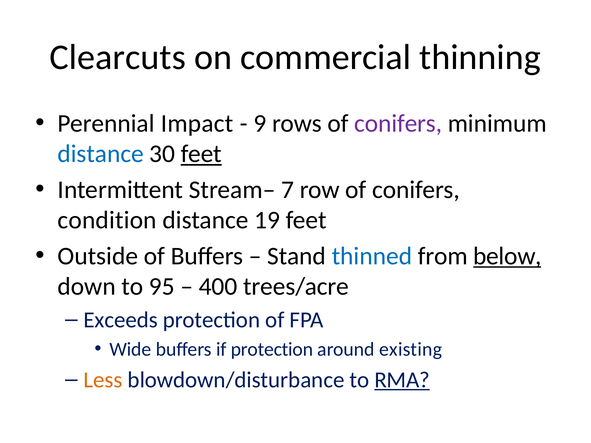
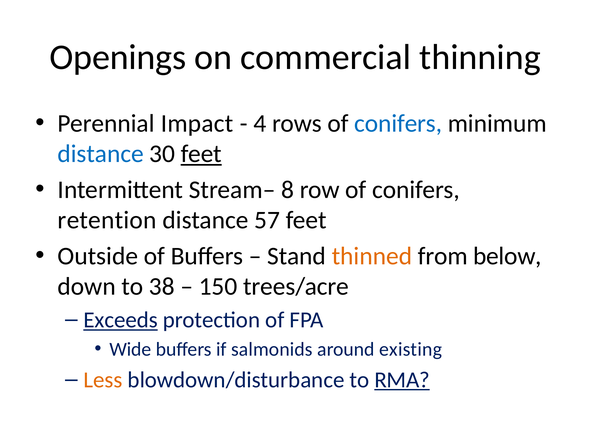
Clearcuts: Clearcuts -> Openings
9: 9 -> 4
conifers at (398, 123) colour: purple -> blue
7: 7 -> 8
condition: condition -> retention
19: 19 -> 57
thinned colour: blue -> orange
below underline: present -> none
95: 95 -> 38
400: 400 -> 150
Exceeds underline: none -> present
if protection: protection -> salmonids
